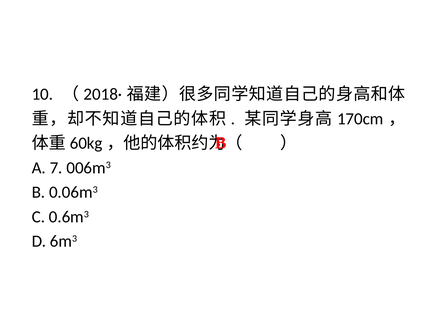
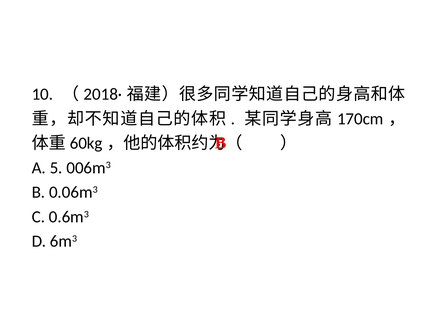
7: 7 -> 5
